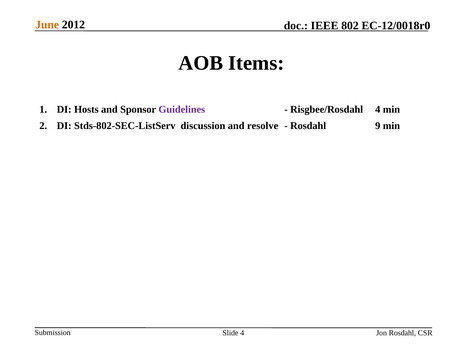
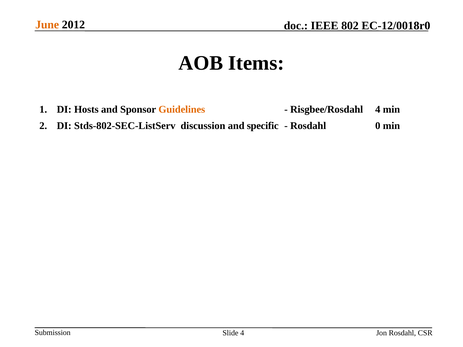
Guidelines colour: purple -> orange
resolve: resolve -> specific
9: 9 -> 0
